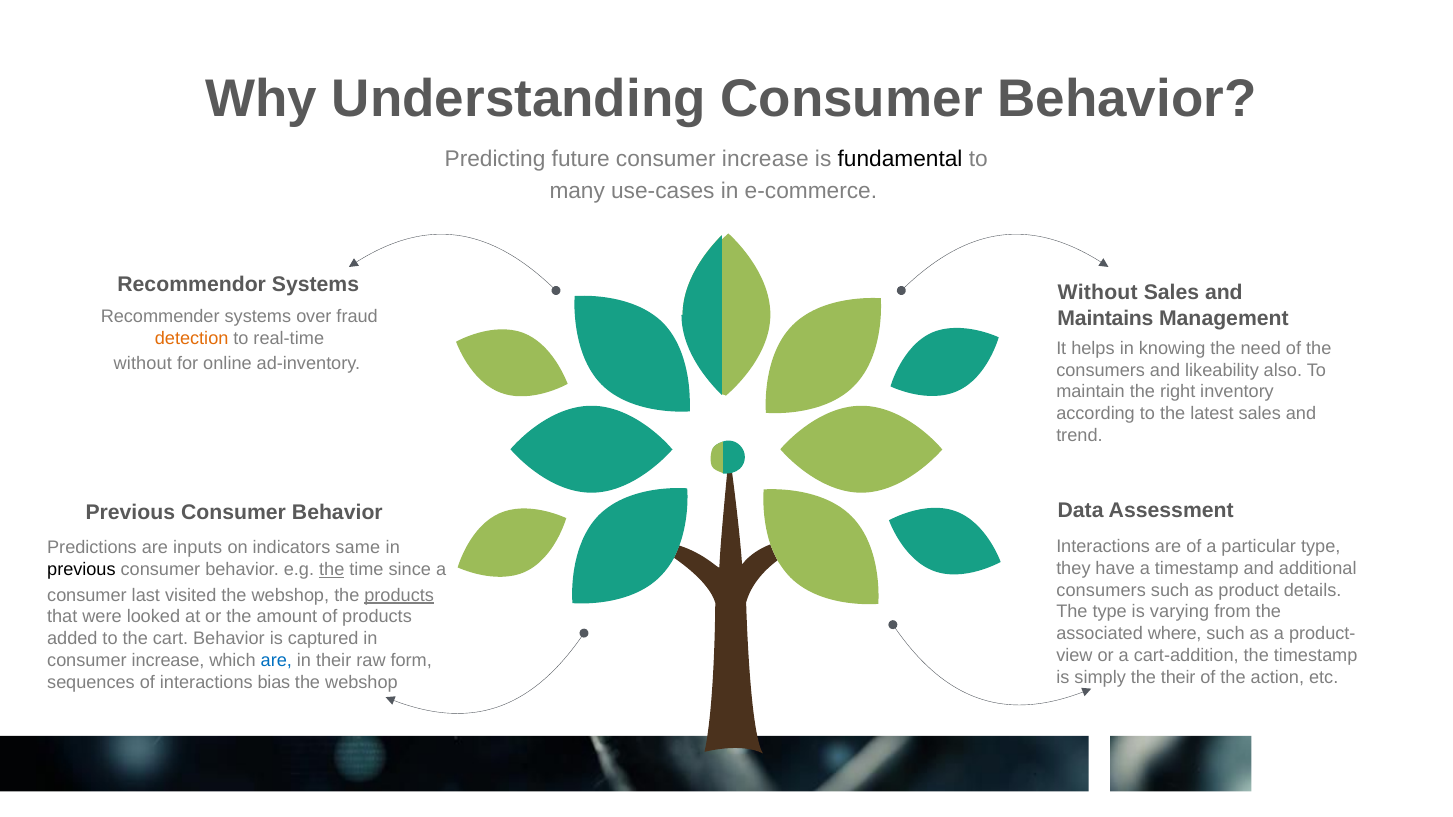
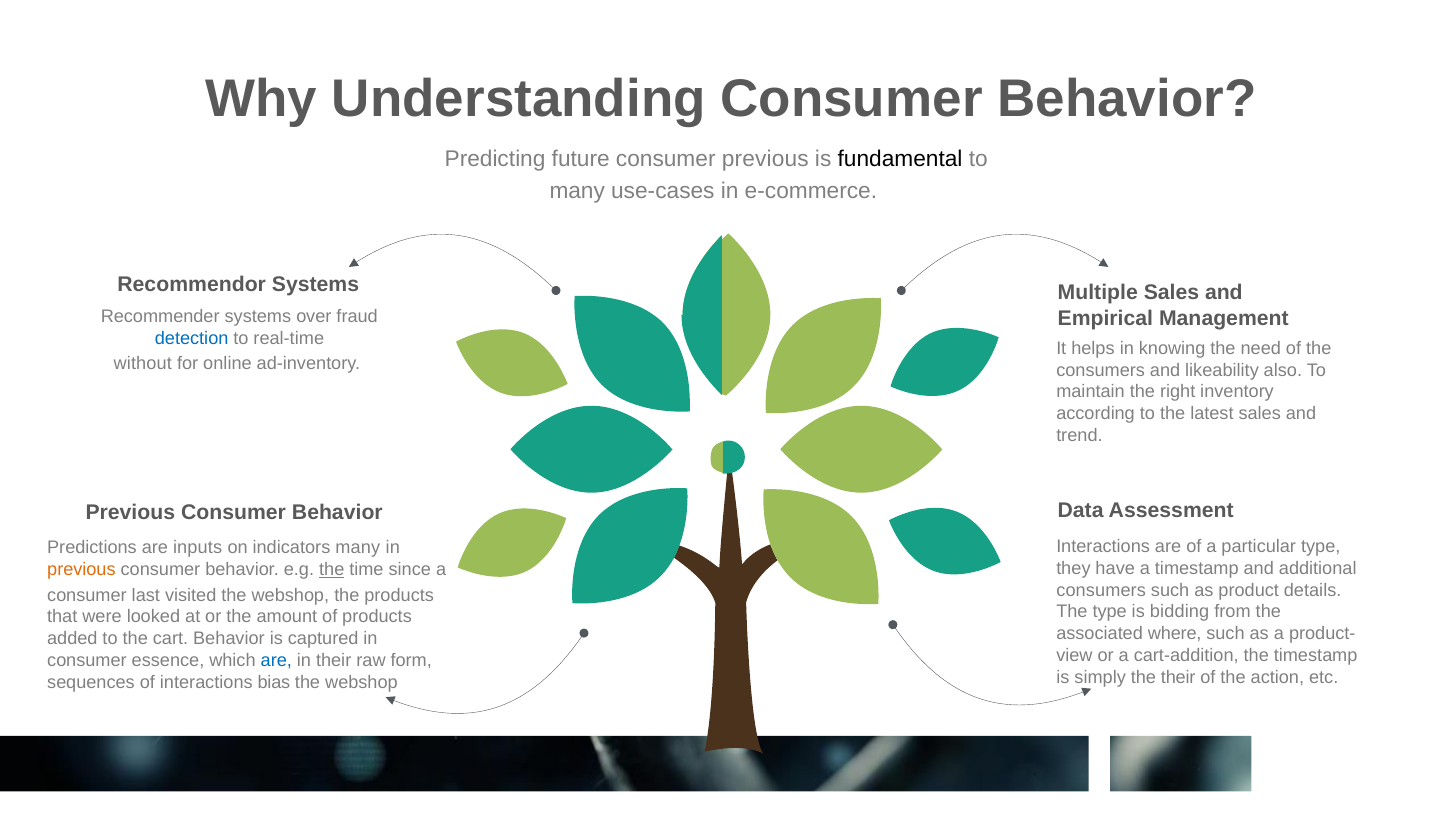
future consumer increase: increase -> previous
Without at (1098, 293): Without -> Multiple
Maintains: Maintains -> Empirical
detection colour: orange -> blue
indicators same: same -> many
previous at (81, 570) colour: black -> orange
products at (399, 595) underline: present -> none
varying: varying -> bidding
increase at (168, 661): increase -> essence
